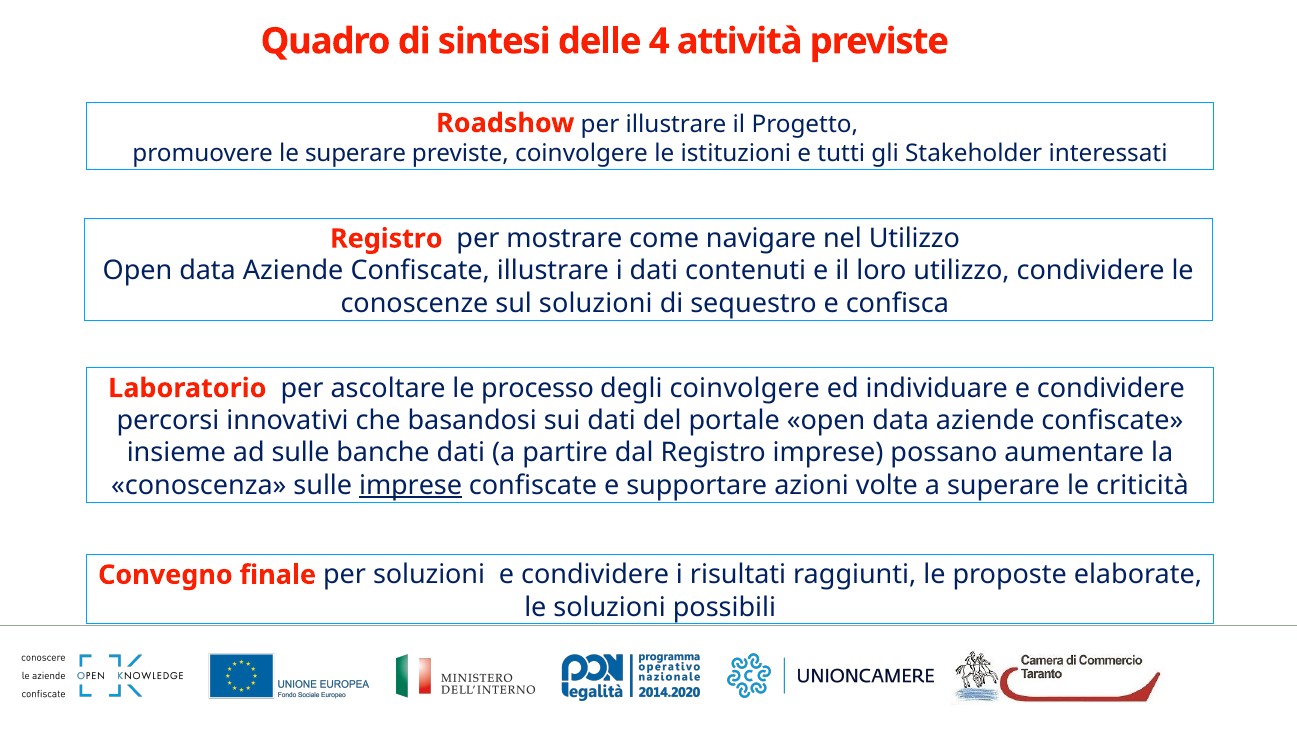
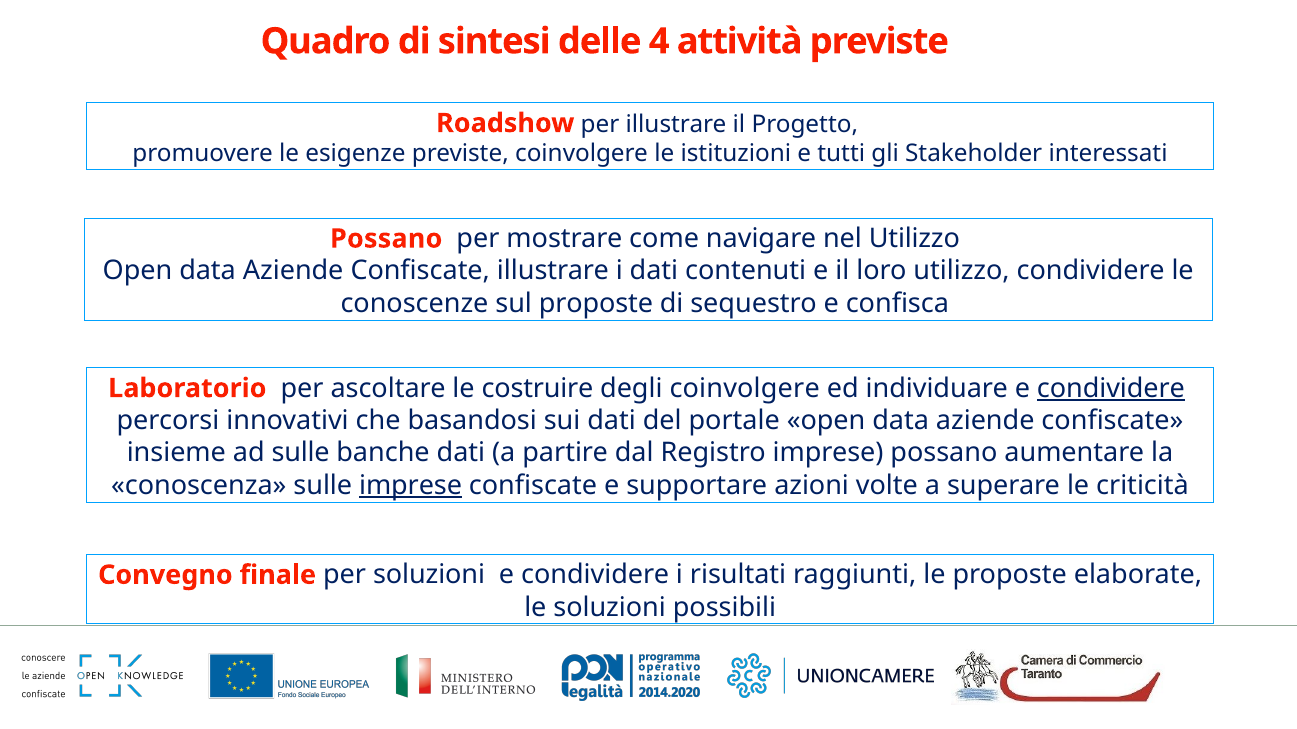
le superare: superare -> esigenze
Registro at (386, 239): Registro -> Possano
sul soluzioni: soluzioni -> proposte
processo: processo -> costruire
condividere at (1111, 389) underline: none -> present
